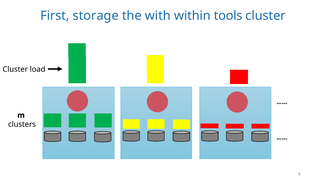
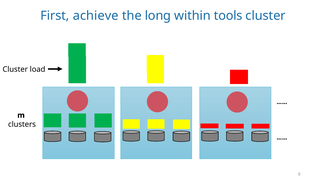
storage: storage -> achieve
with: with -> long
